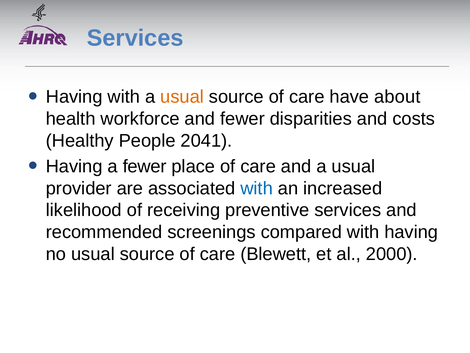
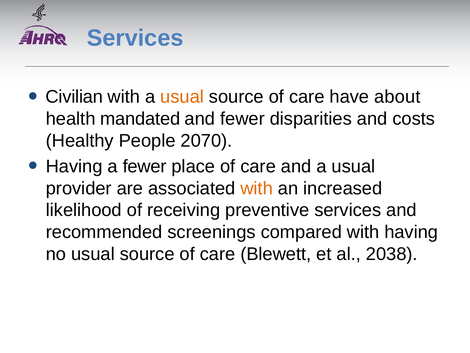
Having at (74, 97): Having -> Civilian
workforce: workforce -> mandated
2041: 2041 -> 2070
with at (257, 188) colour: blue -> orange
2000: 2000 -> 2038
